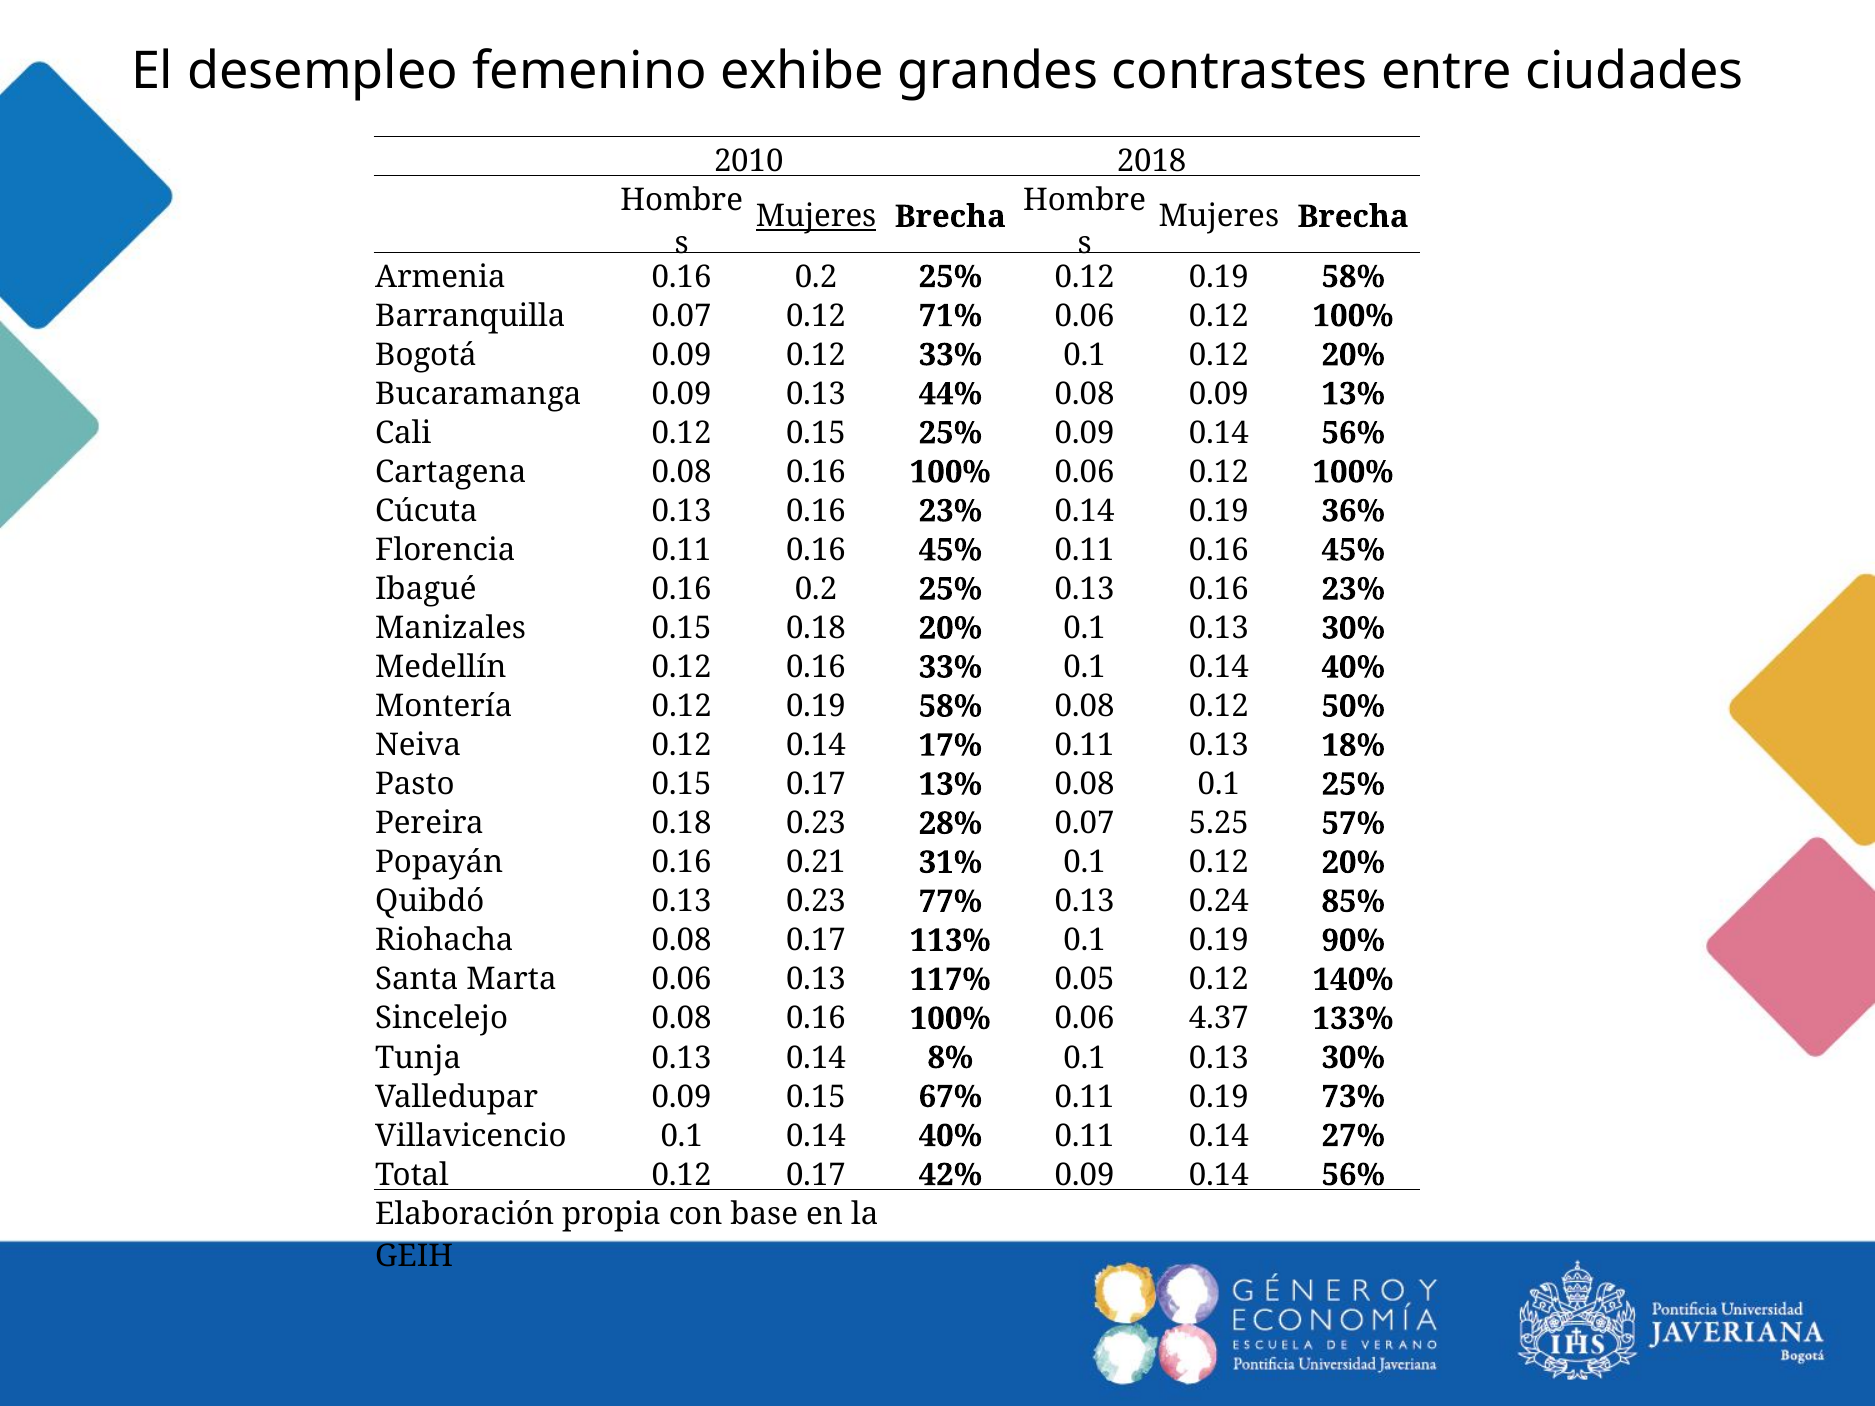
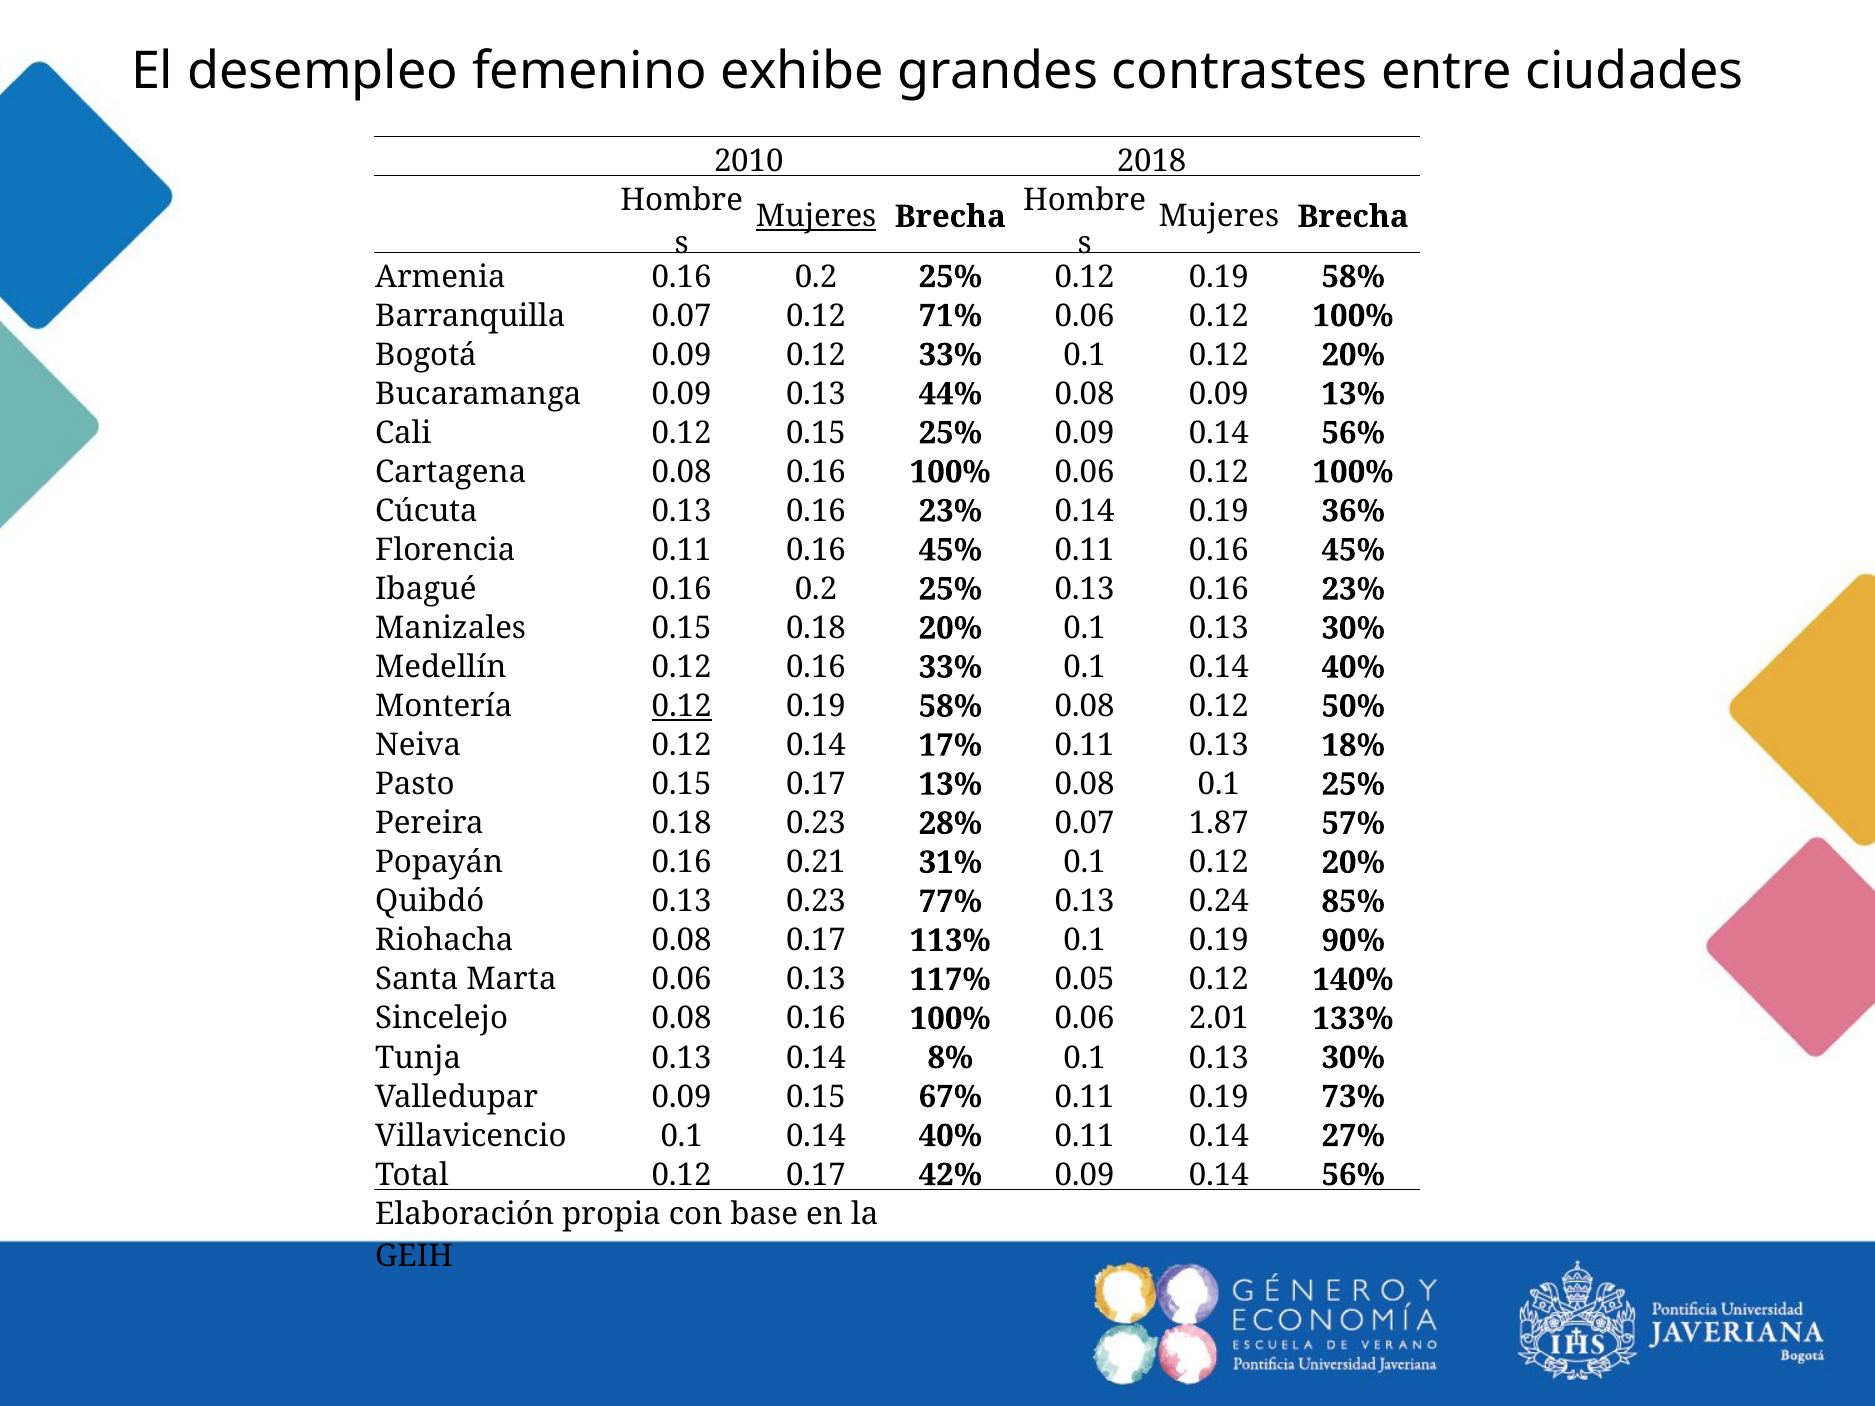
0.12 at (682, 706) underline: none -> present
5.25: 5.25 -> 1.87
4.37: 4.37 -> 2.01
